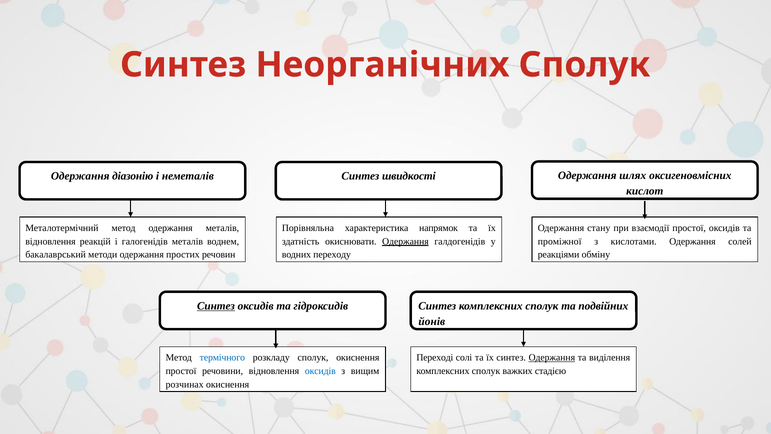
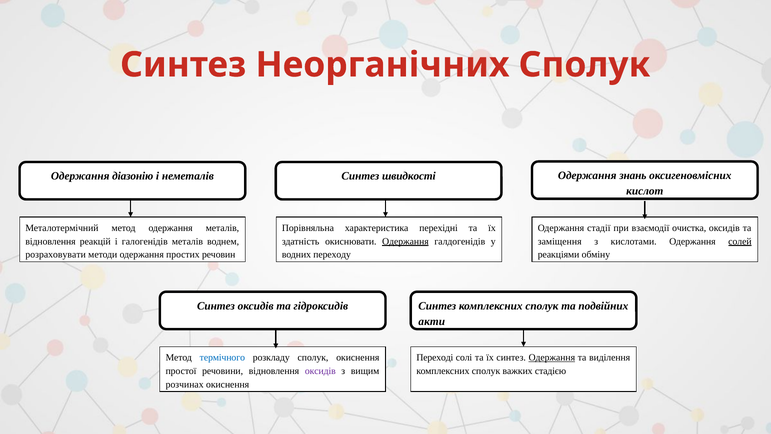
шлях: шлях -> знань
напрямок: напрямок -> перехідні
стану: стану -> стадії
взаємодії простої: простої -> очистка
проміжної: проміжної -> заміщення
солей underline: none -> present
бакалаврський: бакалаврський -> розраховувати
Синтез at (216, 306) underline: present -> none
йонів: йонів -> акти
оксидів at (320, 371) colour: blue -> purple
